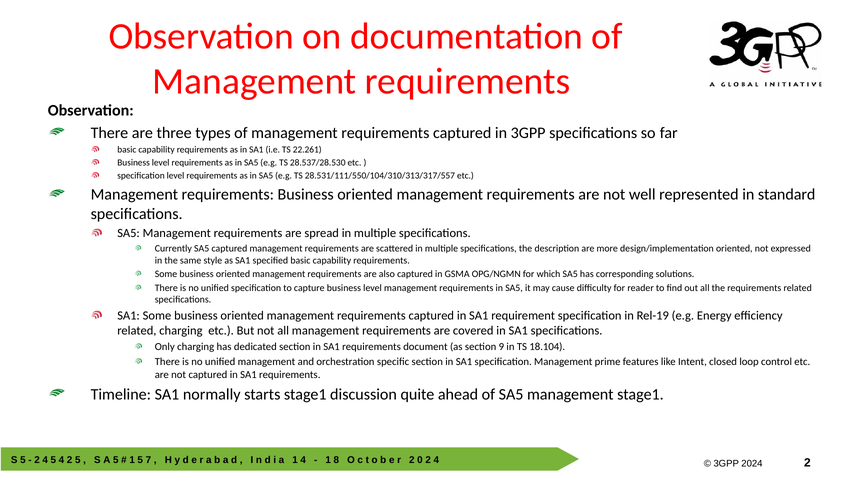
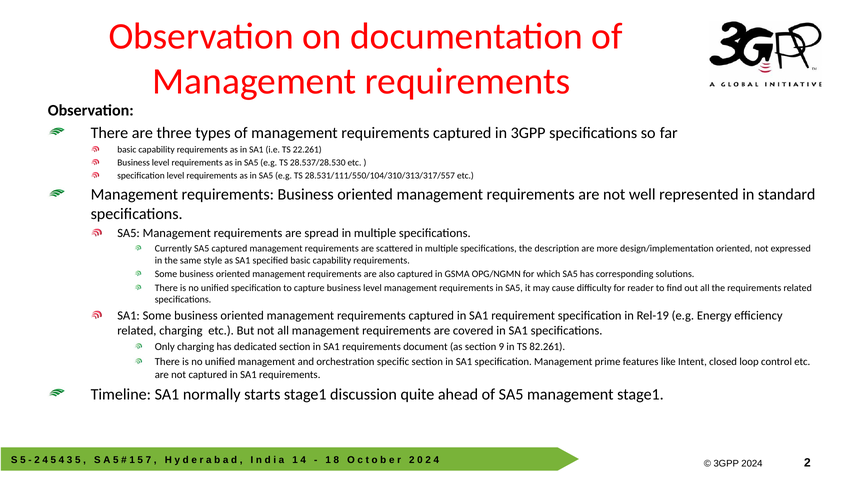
18.104: 18.104 -> 82.261
2 at (70, 460): 2 -> 3
